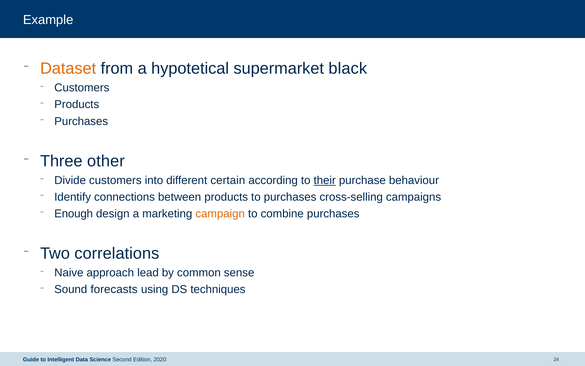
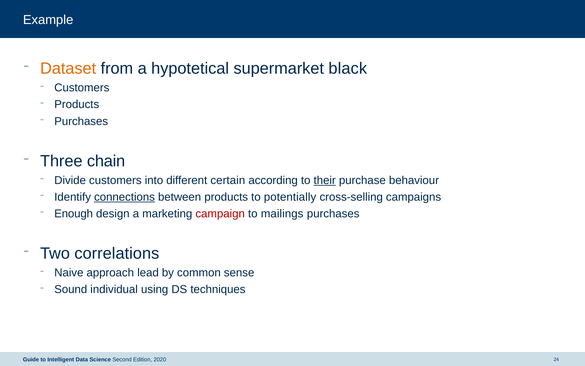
other: other -> chain
connections underline: none -> present
to purchases: purchases -> potentially
campaign colour: orange -> red
combine: combine -> mailings
forecasts: forecasts -> individual
